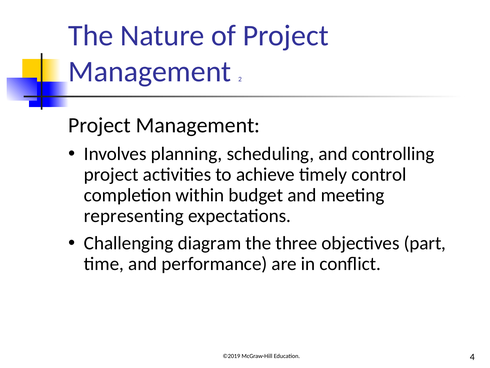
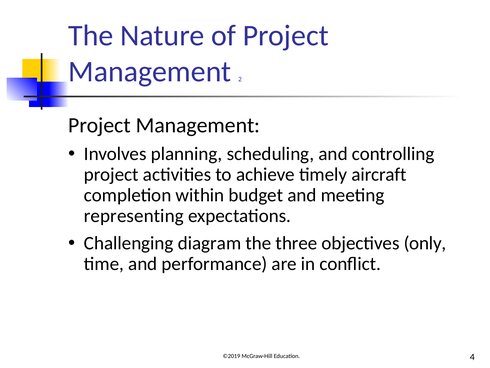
control: control -> aircraft
part: part -> only
